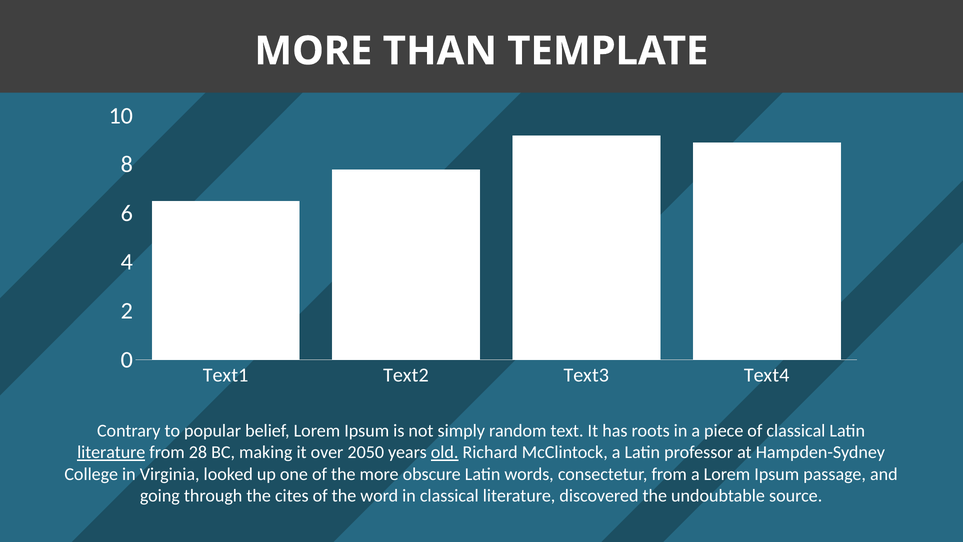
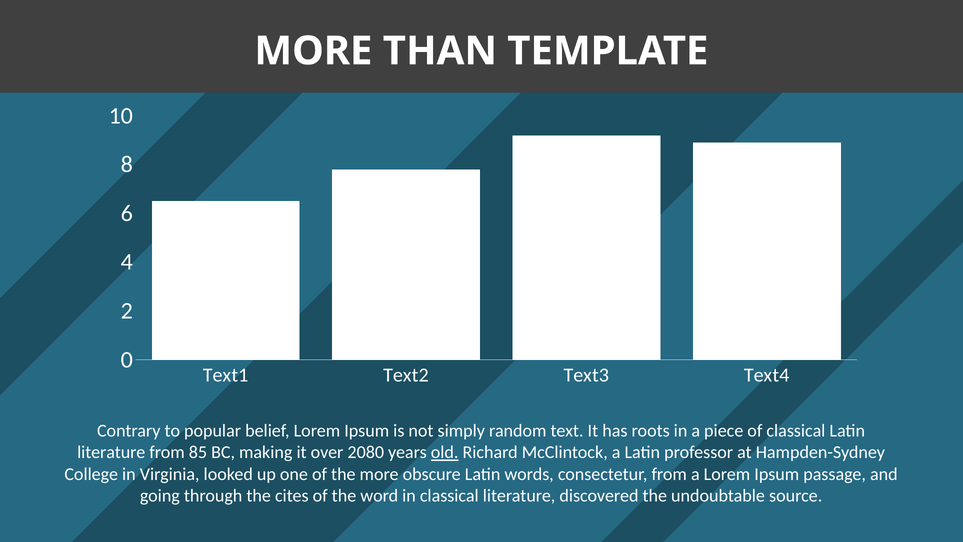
literature at (111, 452) underline: present -> none
28: 28 -> 85
2050: 2050 -> 2080
